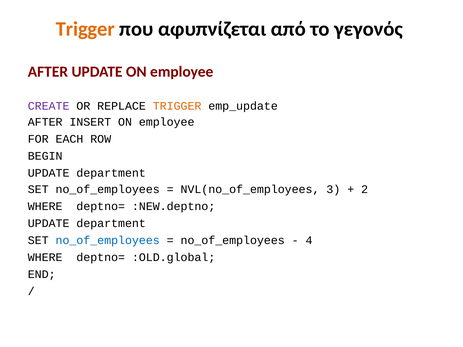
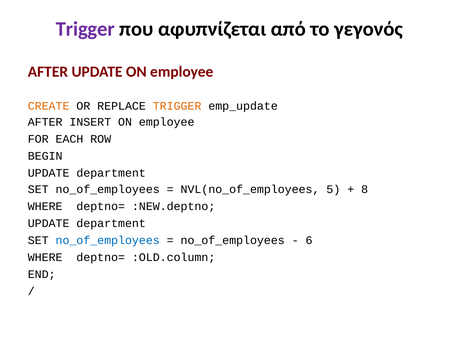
Trigger at (85, 29) colour: orange -> purple
CREATE colour: purple -> orange
3: 3 -> 5
2: 2 -> 8
4: 4 -> 6
:OLD.global: :OLD.global -> :OLD.column
